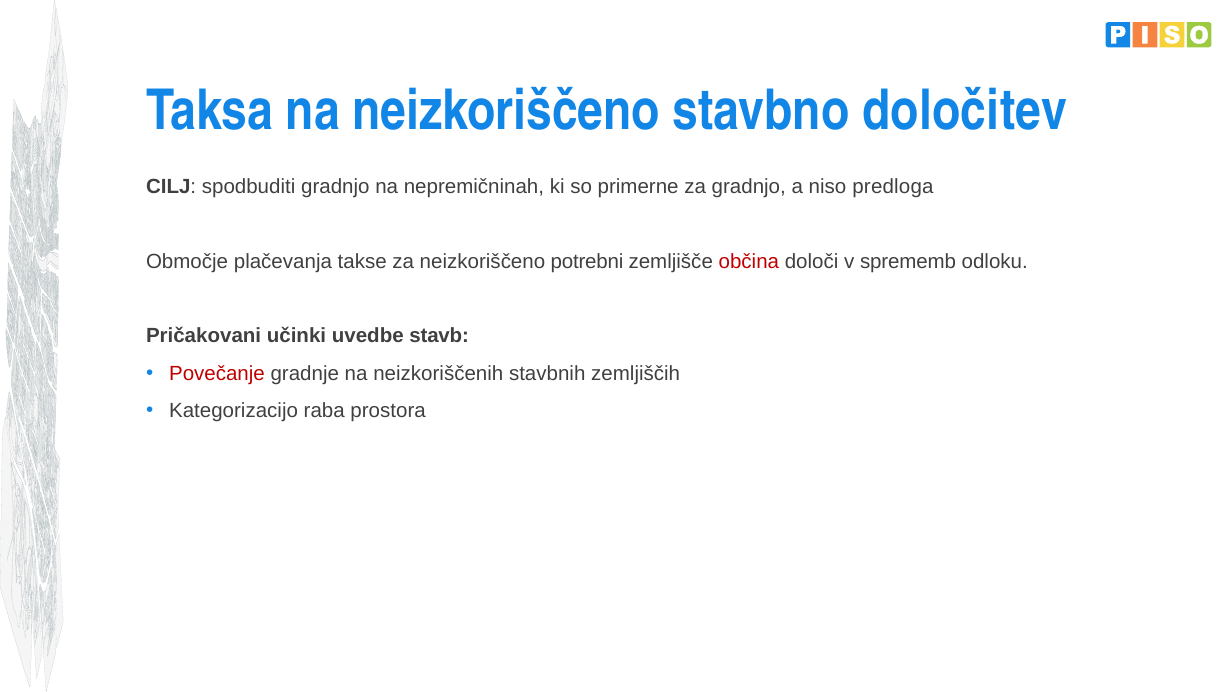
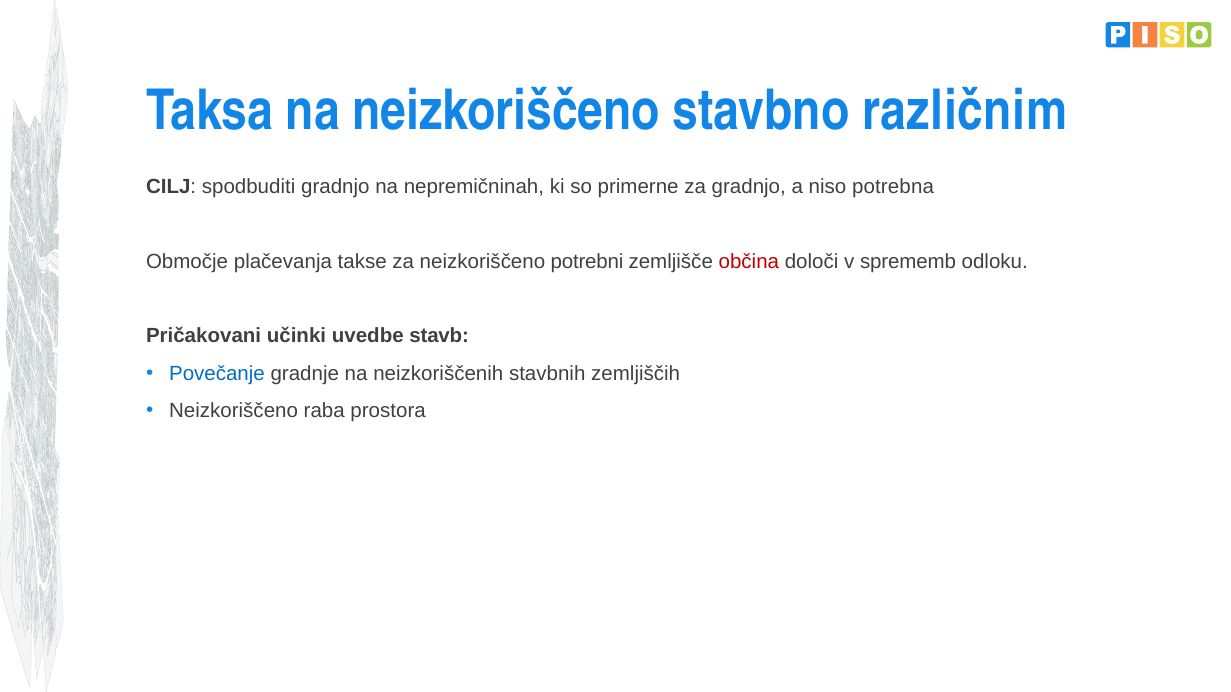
določitev: določitev -> različnim
predloga: predloga -> potrebna
Povečanje colour: red -> blue
Kategorizacijo at (234, 411): Kategorizacijo -> Neizkoriščeno
